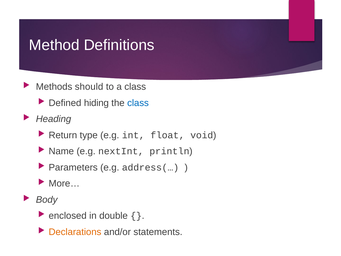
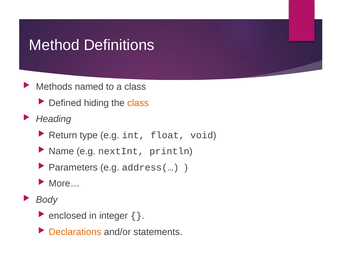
should: should -> named
class at (138, 103) colour: blue -> orange
double: double -> integer
